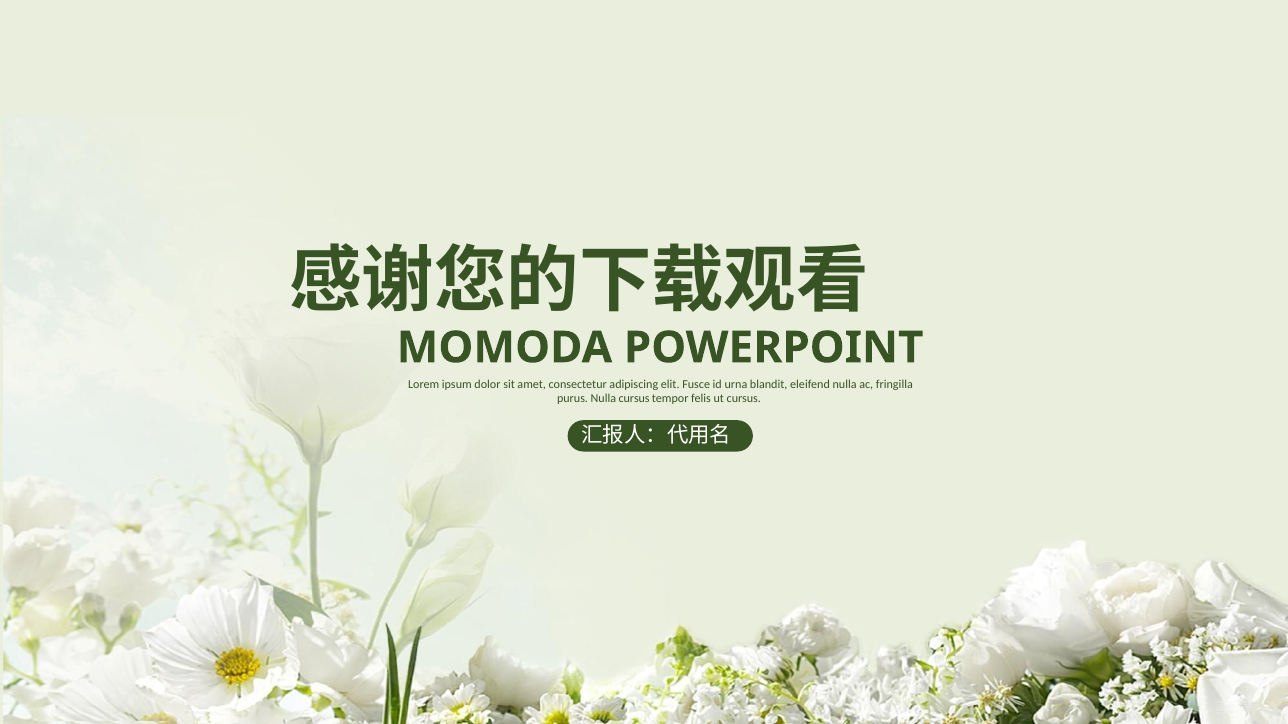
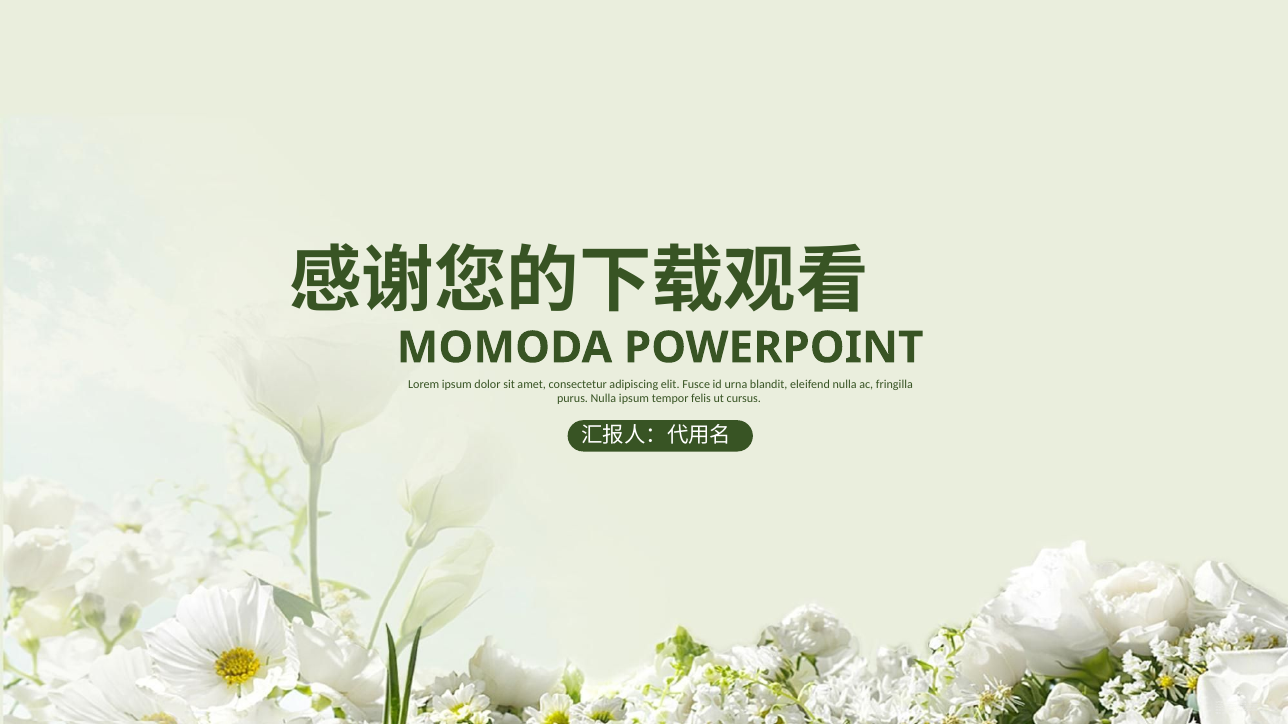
Nulla cursus: cursus -> ipsum
